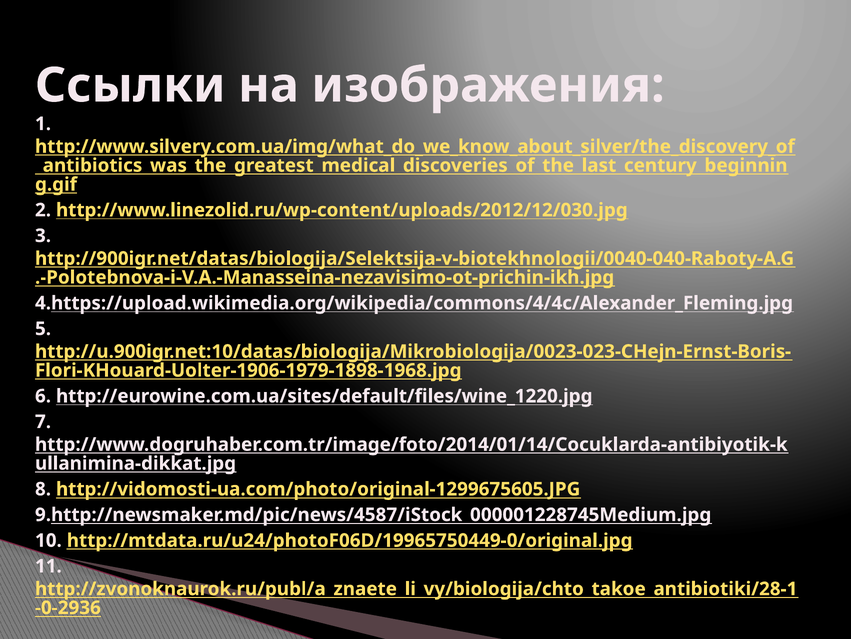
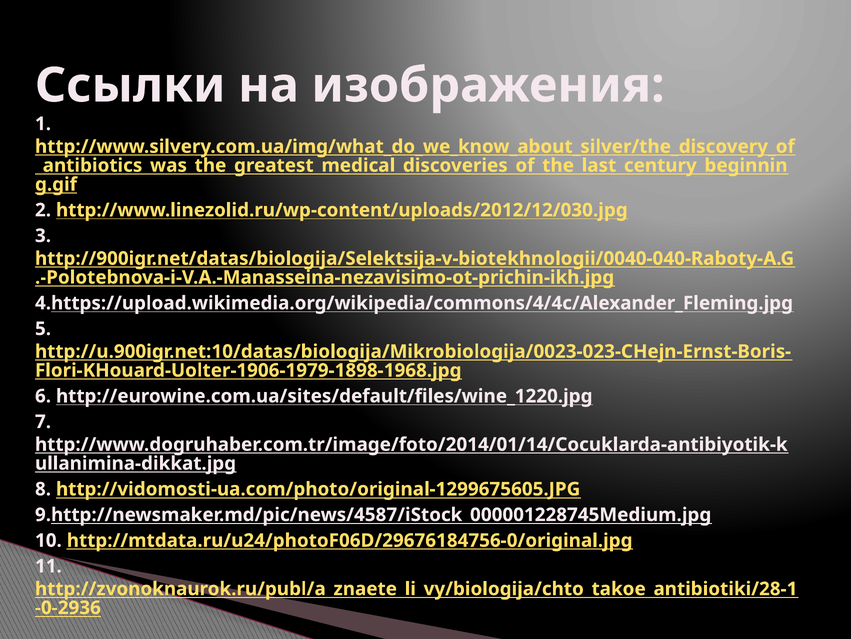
http://mtdata.ru/u24/photoF06D/19965750449-0/original.jpg: http://mtdata.ru/u24/photoF06D/19965750449-0/original.jpg -> http://mtdata.ru/u24/photoF06D/29676184756-0/original.jpg
